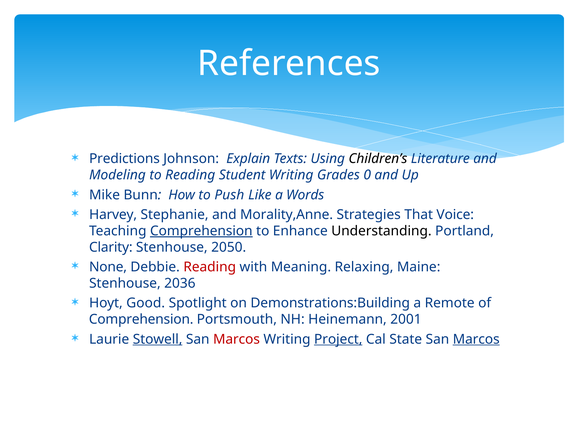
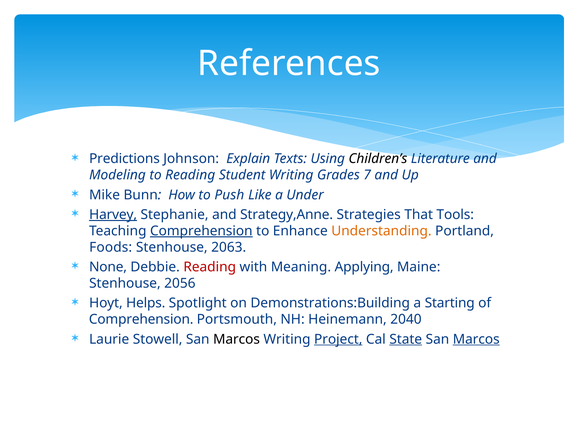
0: 0 -> 7
Words: Words -> Under
Harvey underline: none -> present
Morality,Anne: Morality,Anne -> Strategy,Anne
Voice: Voice -> Tools
Understanding colour: black -> orange
Clarity: Clarity -> Foods
2050: 2050 -> 2063
Relaxing: Relaxing -> Applying
2036: 2036 -> 2056
Good: Good -> Helps
Remote: Remote -> Starting
2001: 2001 -> 2040
Stowell underline: present -> none
Marcos at (237, 340) colour: red -> black
State underline: none -> present
